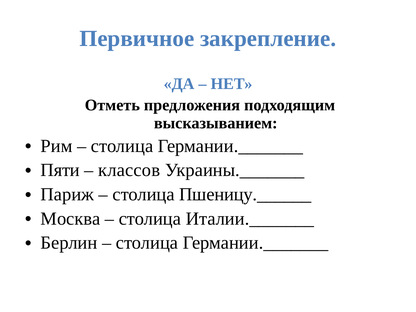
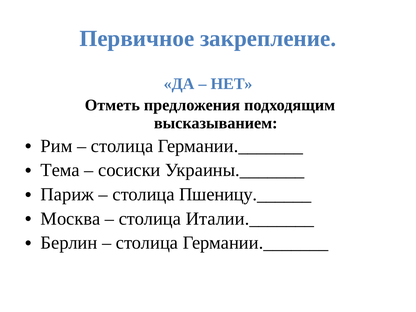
Пяти: Пяти -> Тема
классов: классов -> сосиски
